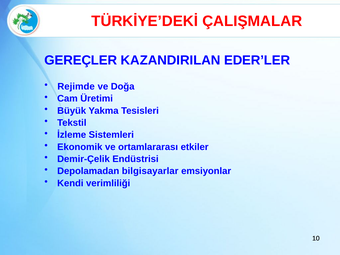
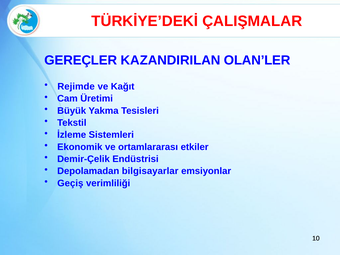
EDER’LER: EDER’LER -> OLAN’LER
Doğa: Doğa -> Kağıt
Kendi: Kendi -> Geçiş
